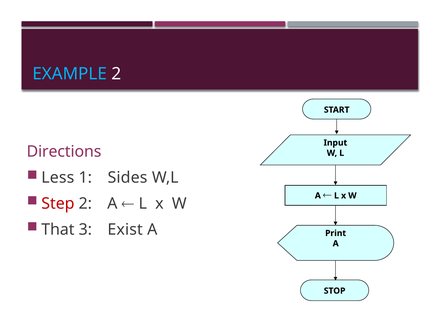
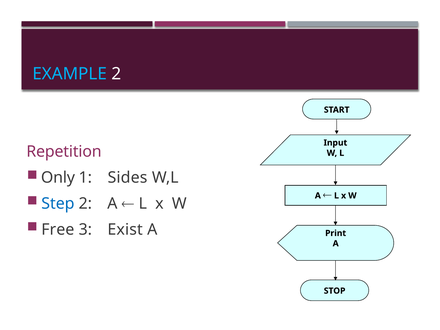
Directions: Directions -> Repetition
Less: Less -> Only
Step colour: red -> blue
That: That -> Free
